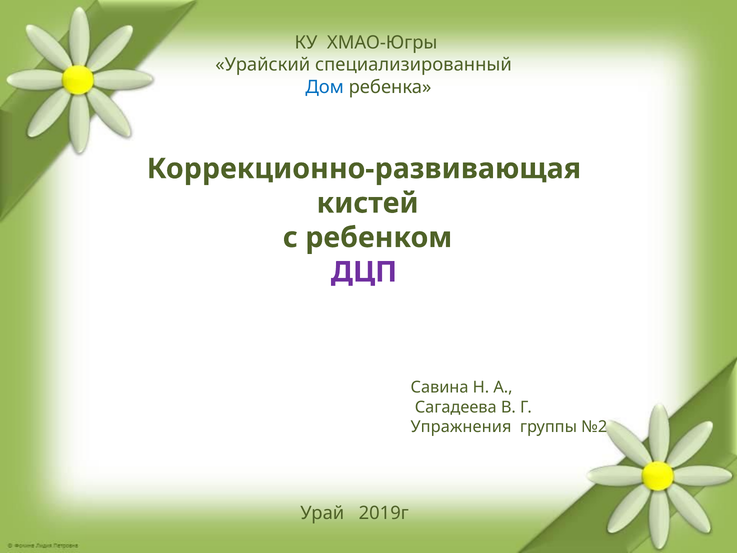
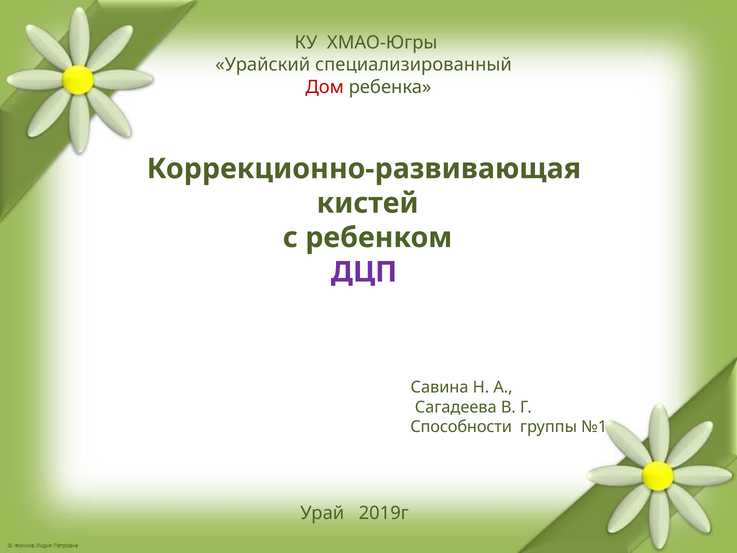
Дом colour: blue -> red
Упражнения: Упражнения -> Способности
№2: №2 -> №1
